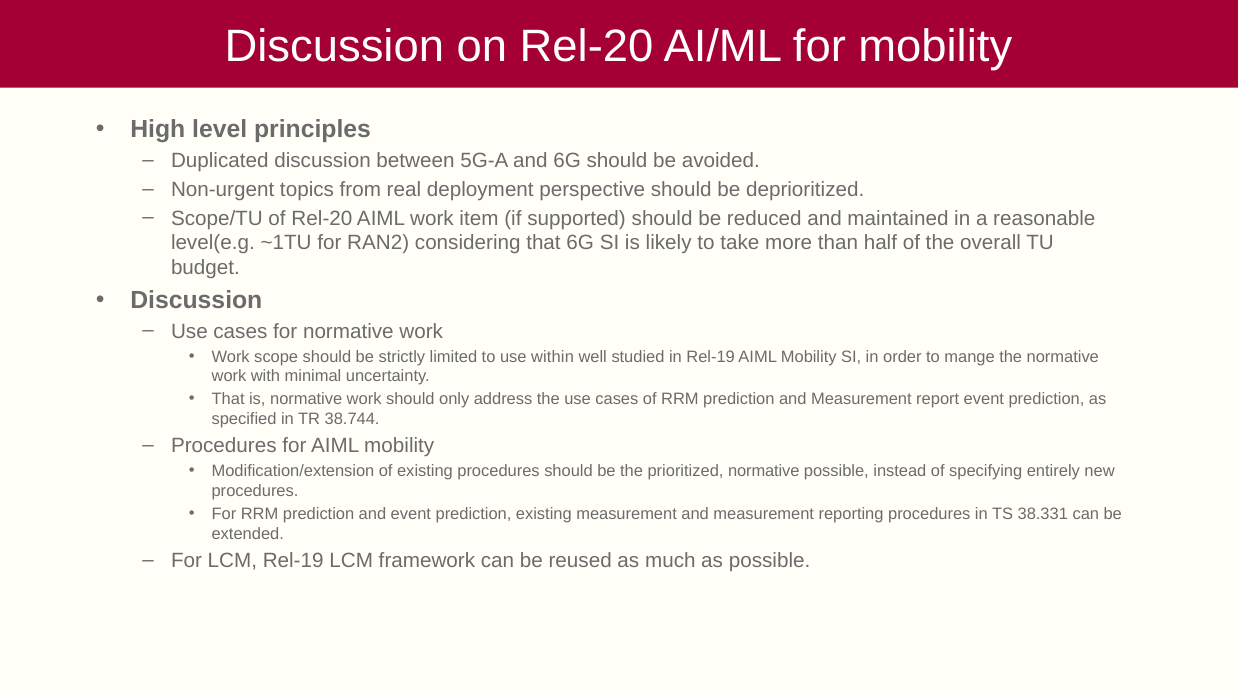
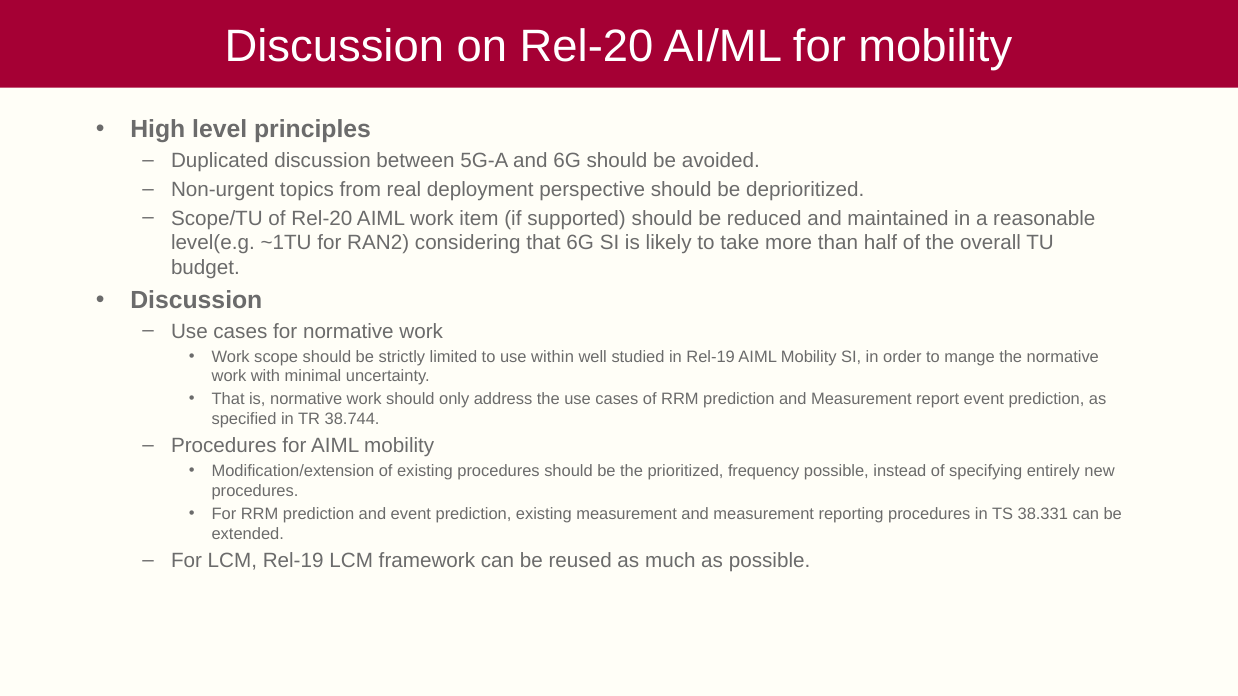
prioritized normative: normative -> frequency
